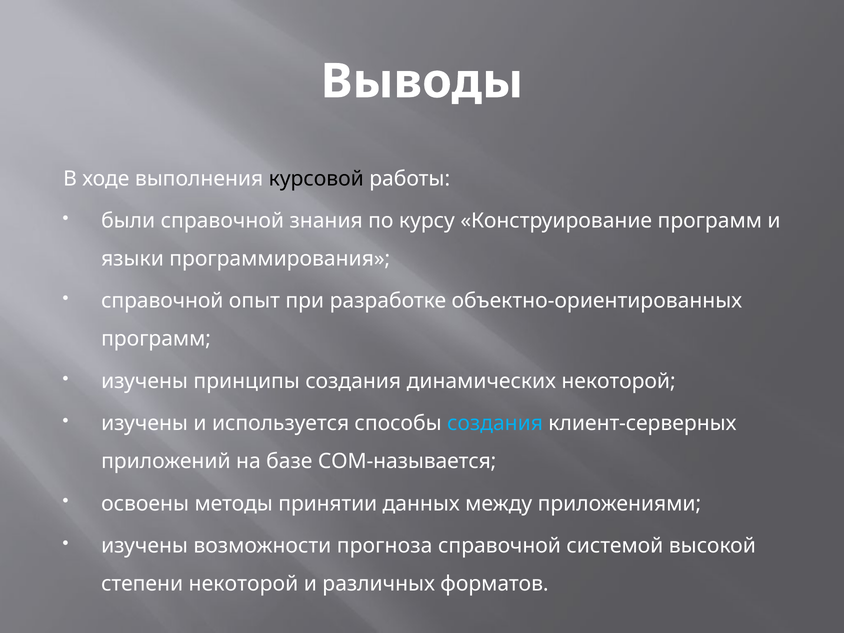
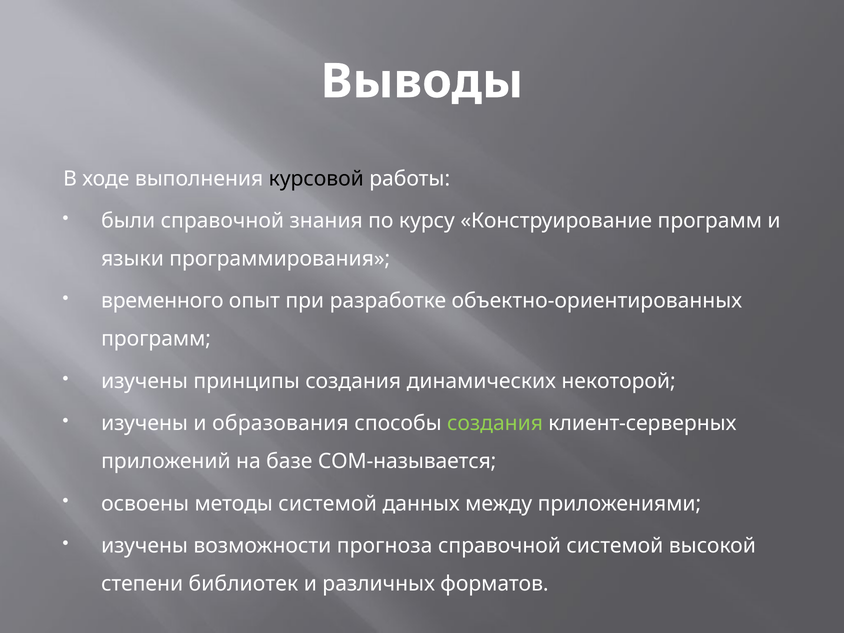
справочной at (162, 301): справочной -> временного
используется: используется -> образования
создания at (495, 423) colour: light blue -> light green
методы принятии: принятии -> системой
степени некоторой: некоторой -> библиотек
